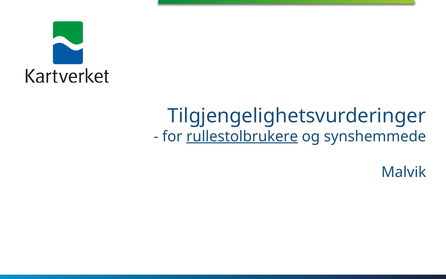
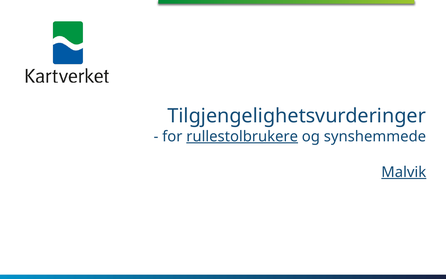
Malvik underline: none -> present
